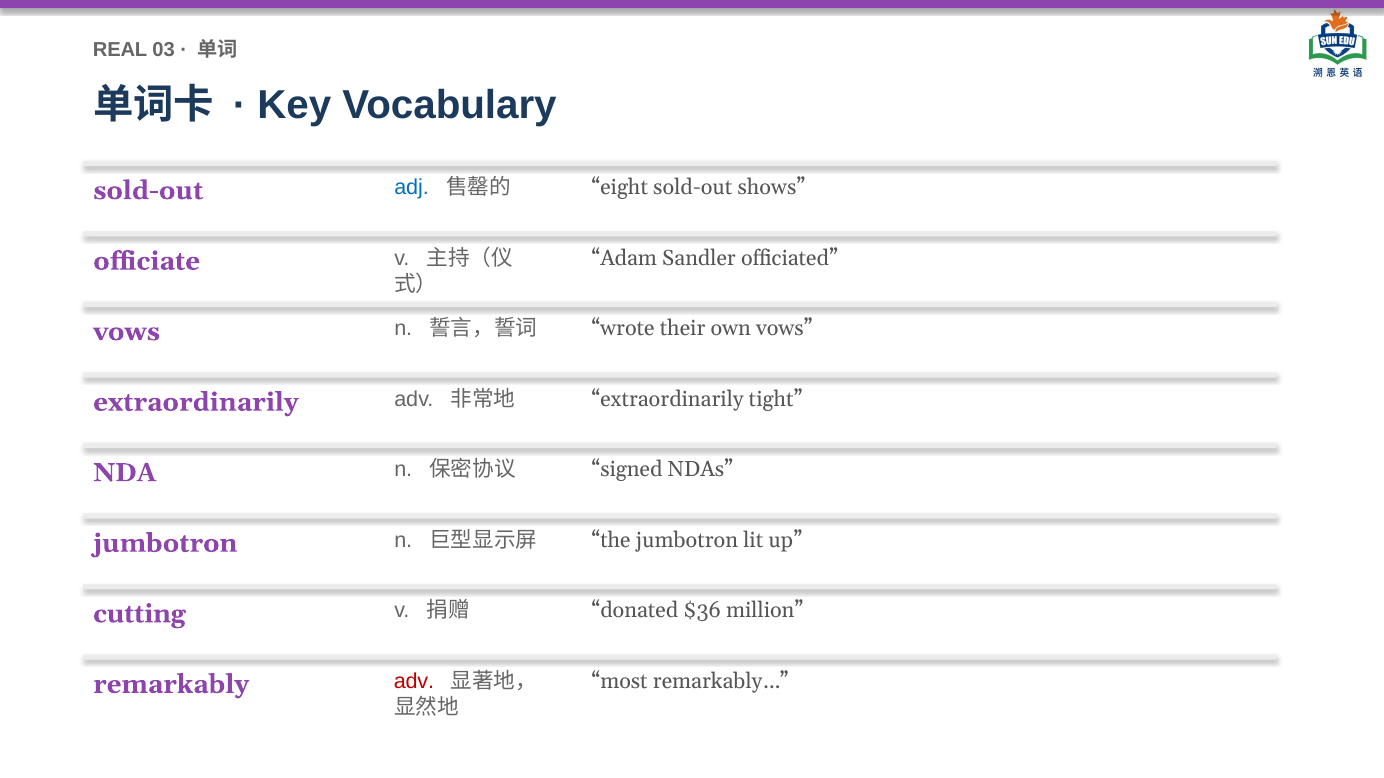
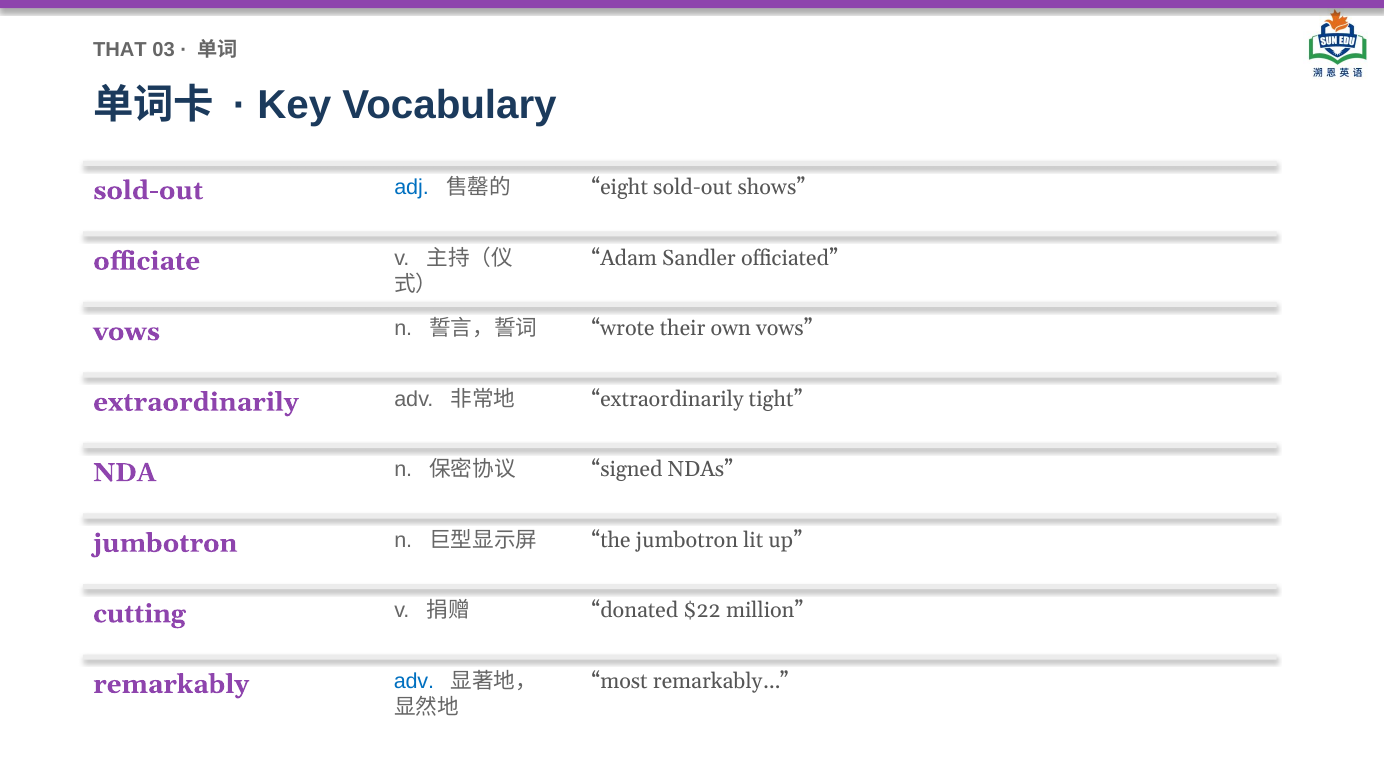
REAL: REAL -> THAT
$36: $36 -> $22
adv at (414, 682) colour: red -> blue
